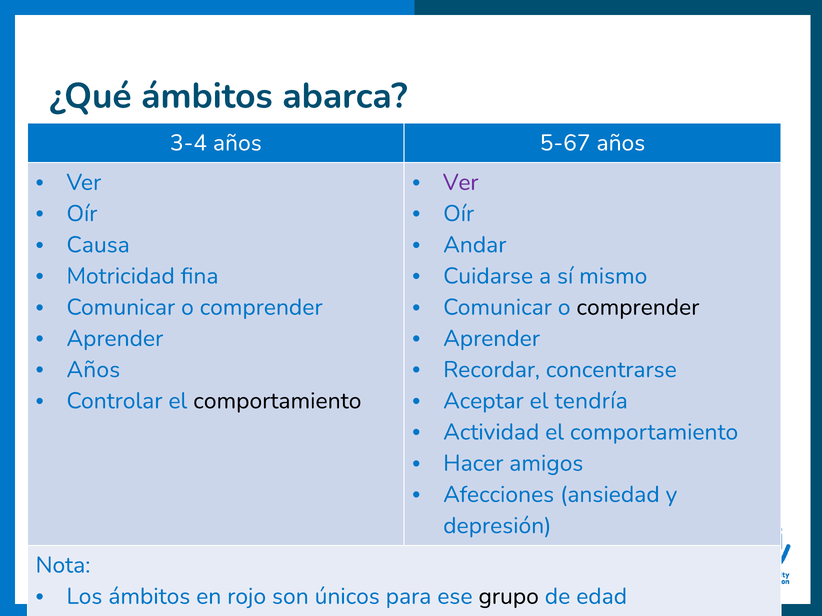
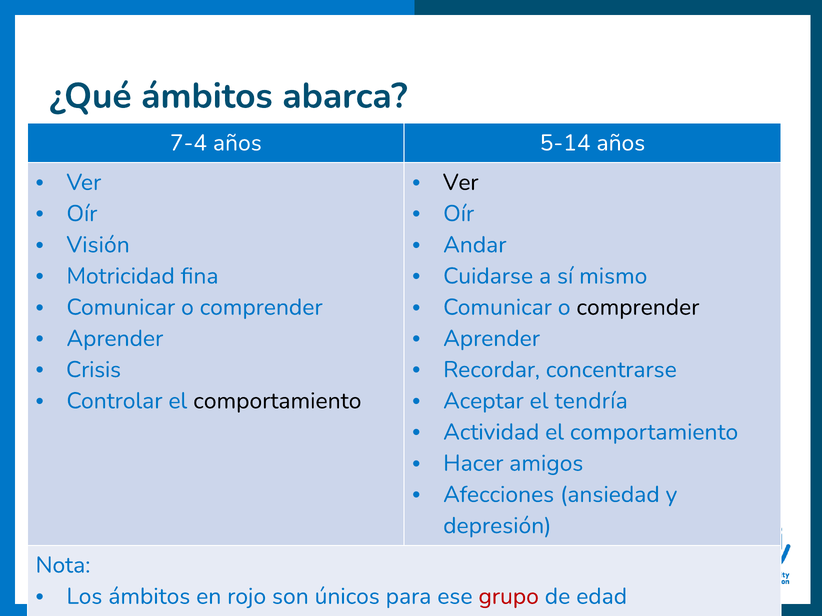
3-4: 3-4 -> 7-4
5-67: 5-67 -> 5-14
Ver at (461, 182) colour: purple -> black
Causa: Causa -> Visión
Años at (93, 370): Años -> Crisis
grupo colour: black -> red
